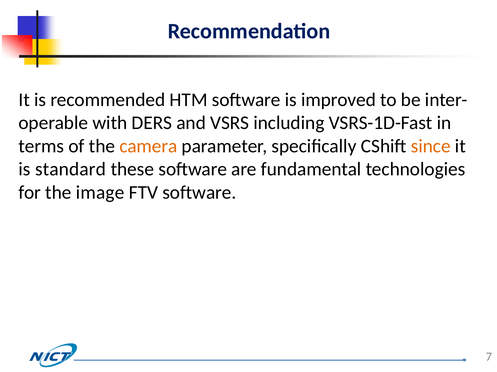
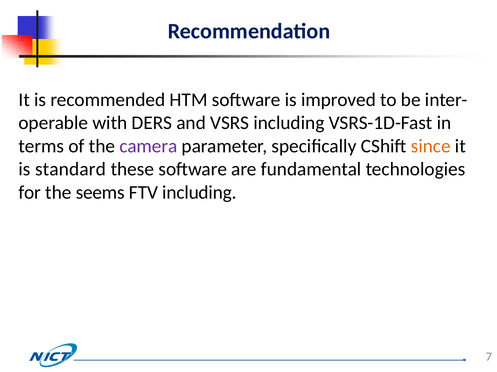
camera colour: orange -> purple
image: image -> seems
FTV software: software -> including
